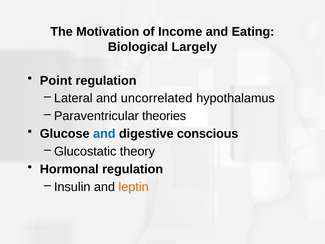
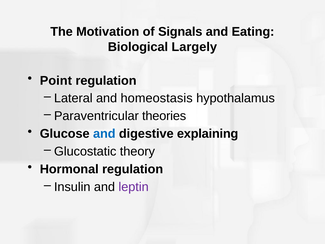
Income: Income -> Signals
uncorrelated: uncorrelated -> homeostasis
conscious: conscious -> explaining
leptin colour: orange -> purple
